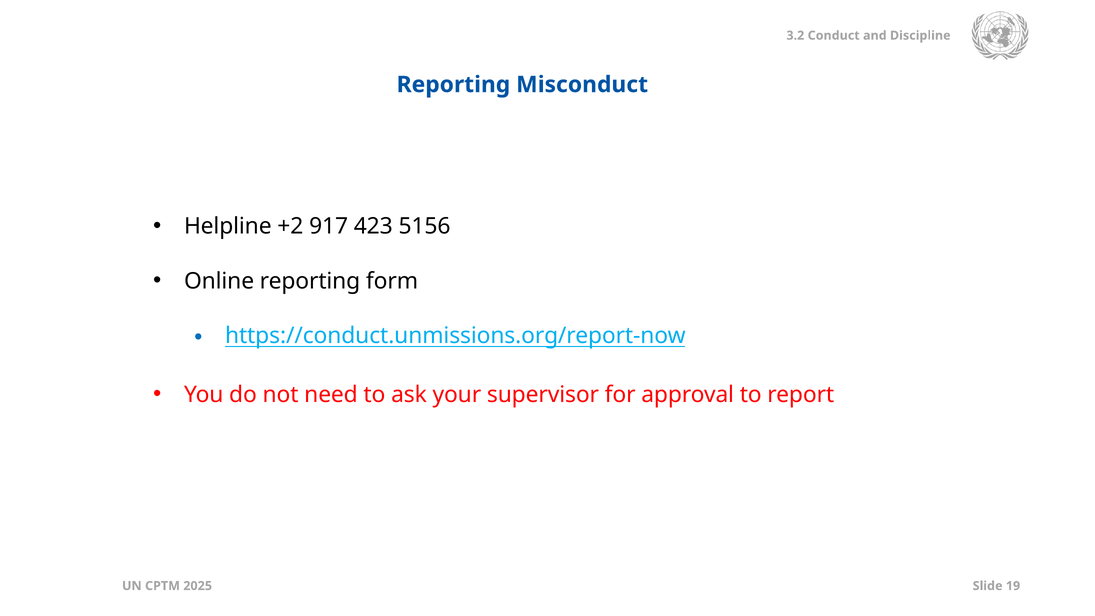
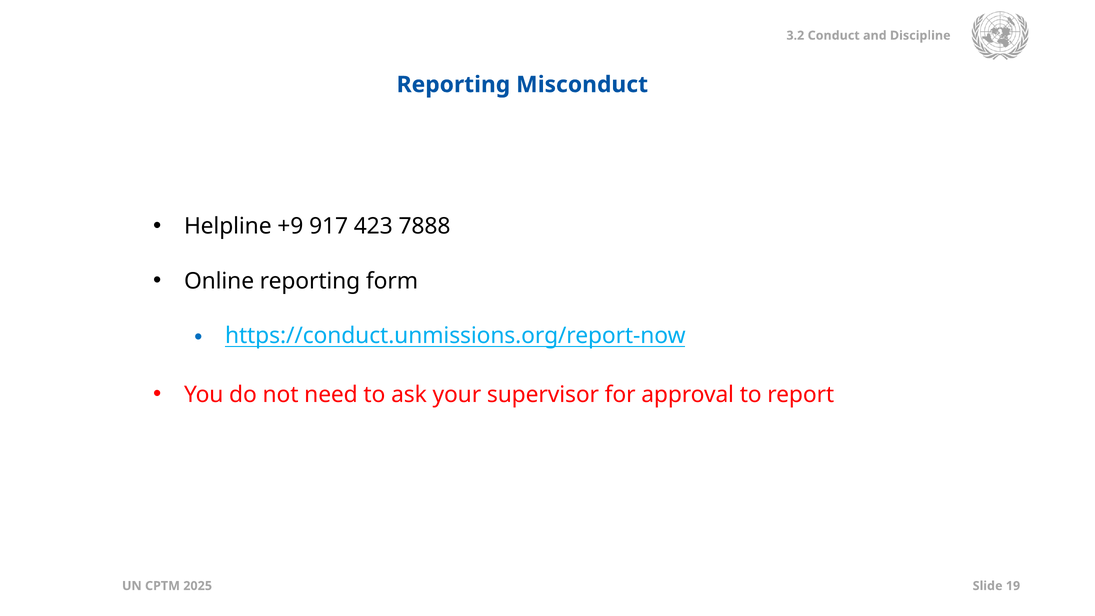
+2: +2 -> +9
5156: 5156 -> 7888
